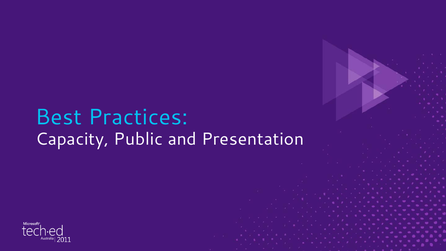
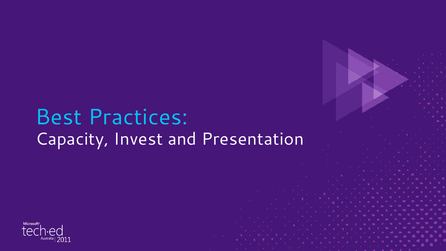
Public: Public -> Invest
